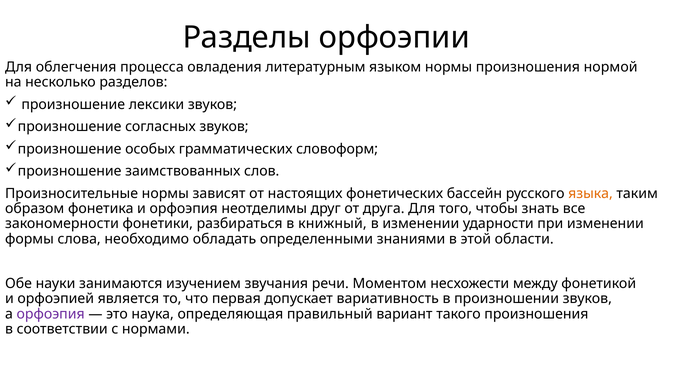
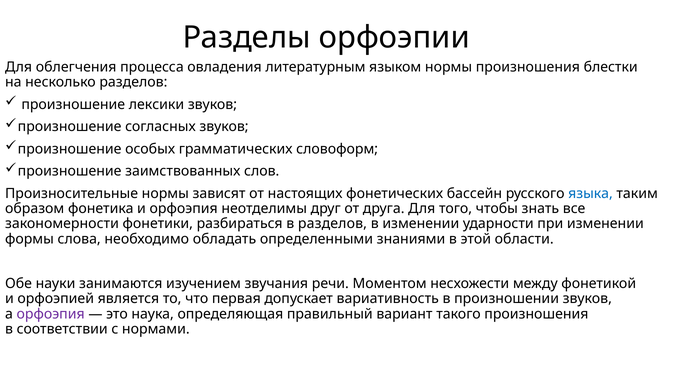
нормой: нормой -> блестки
языка colour: orange -> blue
в книжный: книжный -> разделов
